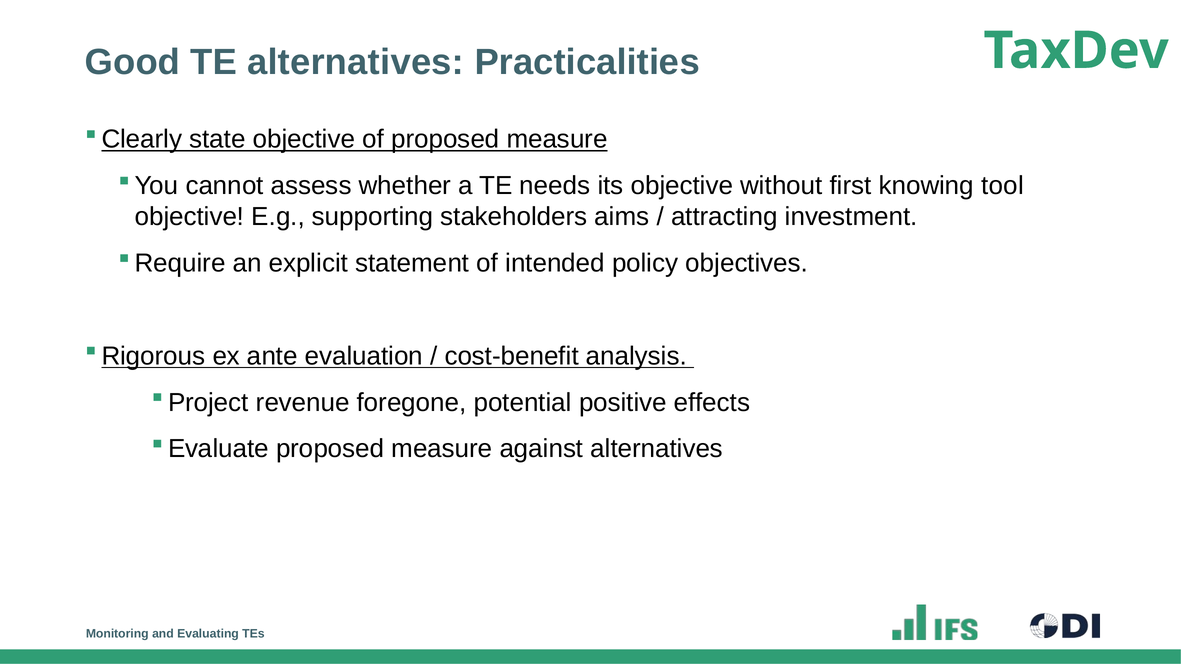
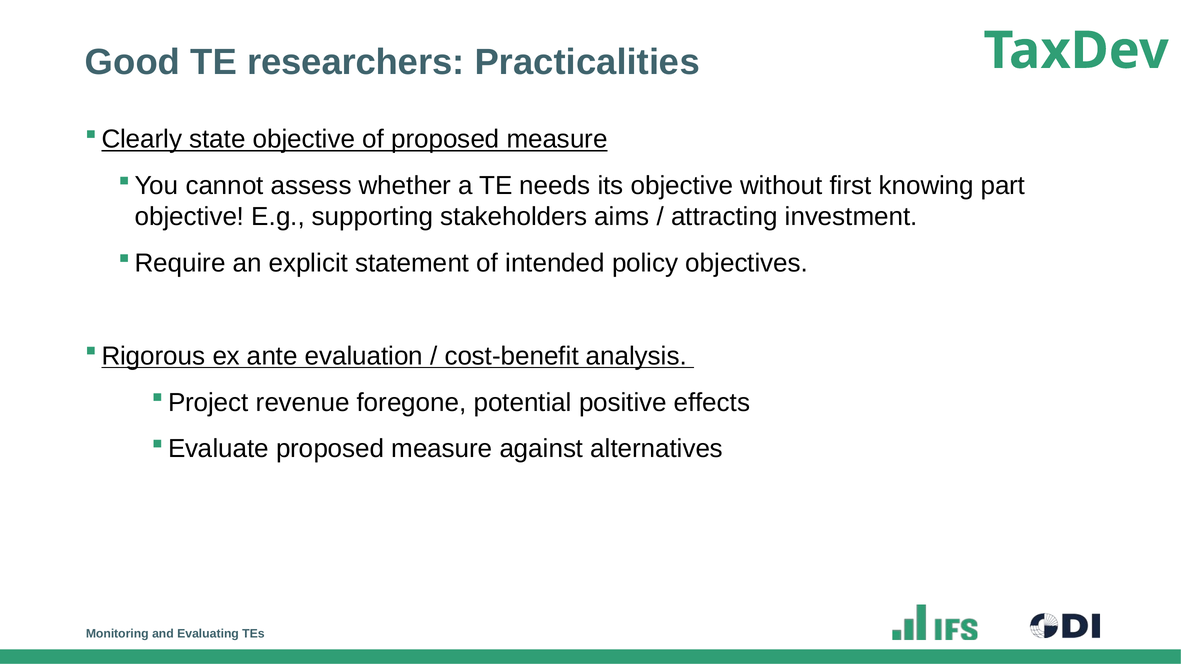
TE alternatives: alternatives -> researchers
tool: tool -> part
